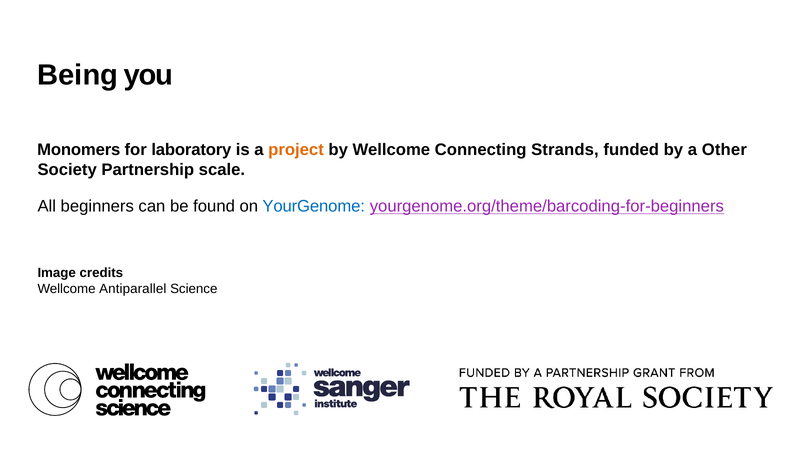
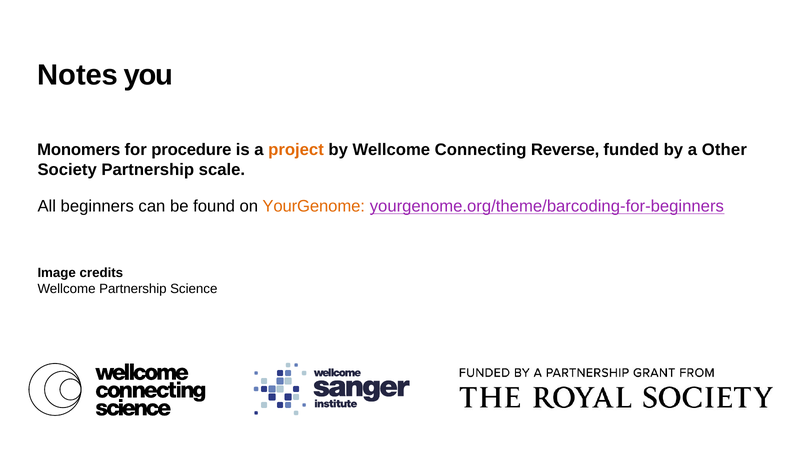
Being: Being -> Notes
laboratory: laboratory -> procedure
Strands: Strands -> Reverse
YourGenome colour: blue -> orange
Wellcome Antiparallel: Antiparallel -> Partnership
